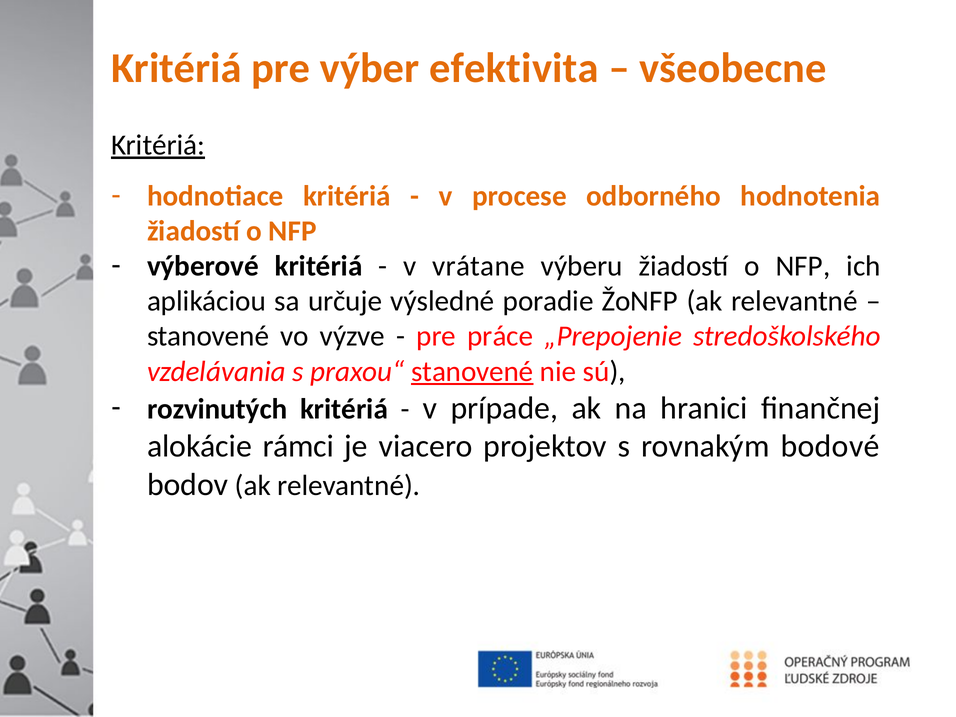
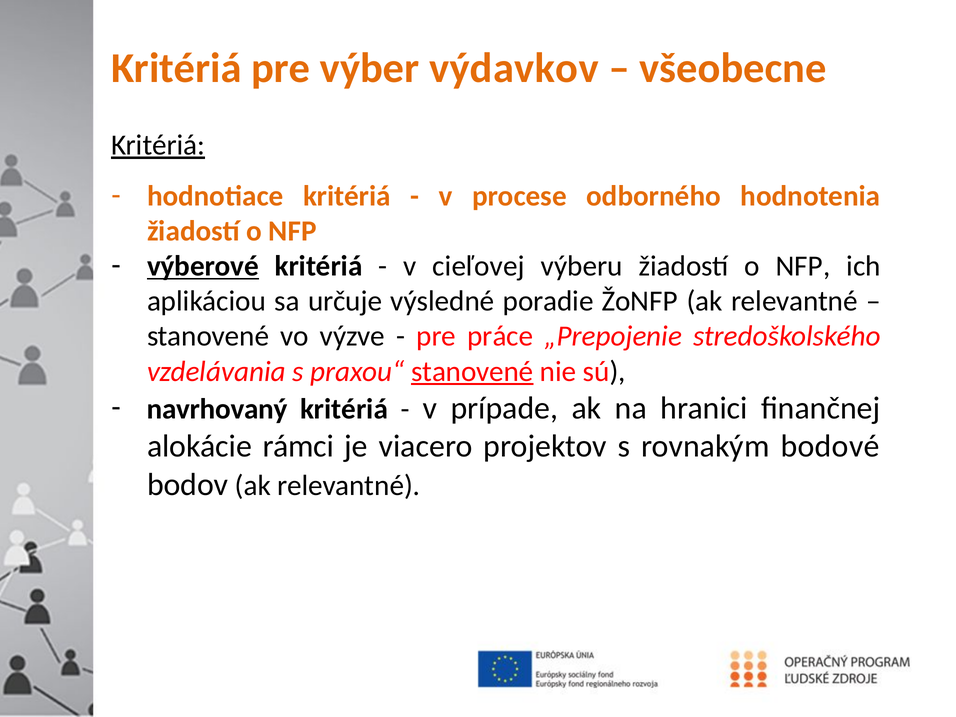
efektivita: efektivita -> výdavkov
výberové underline: none -> present
vrátane: vrátane -> cieľovej
rozvinutých: rozvinutých -> navrhovaný
